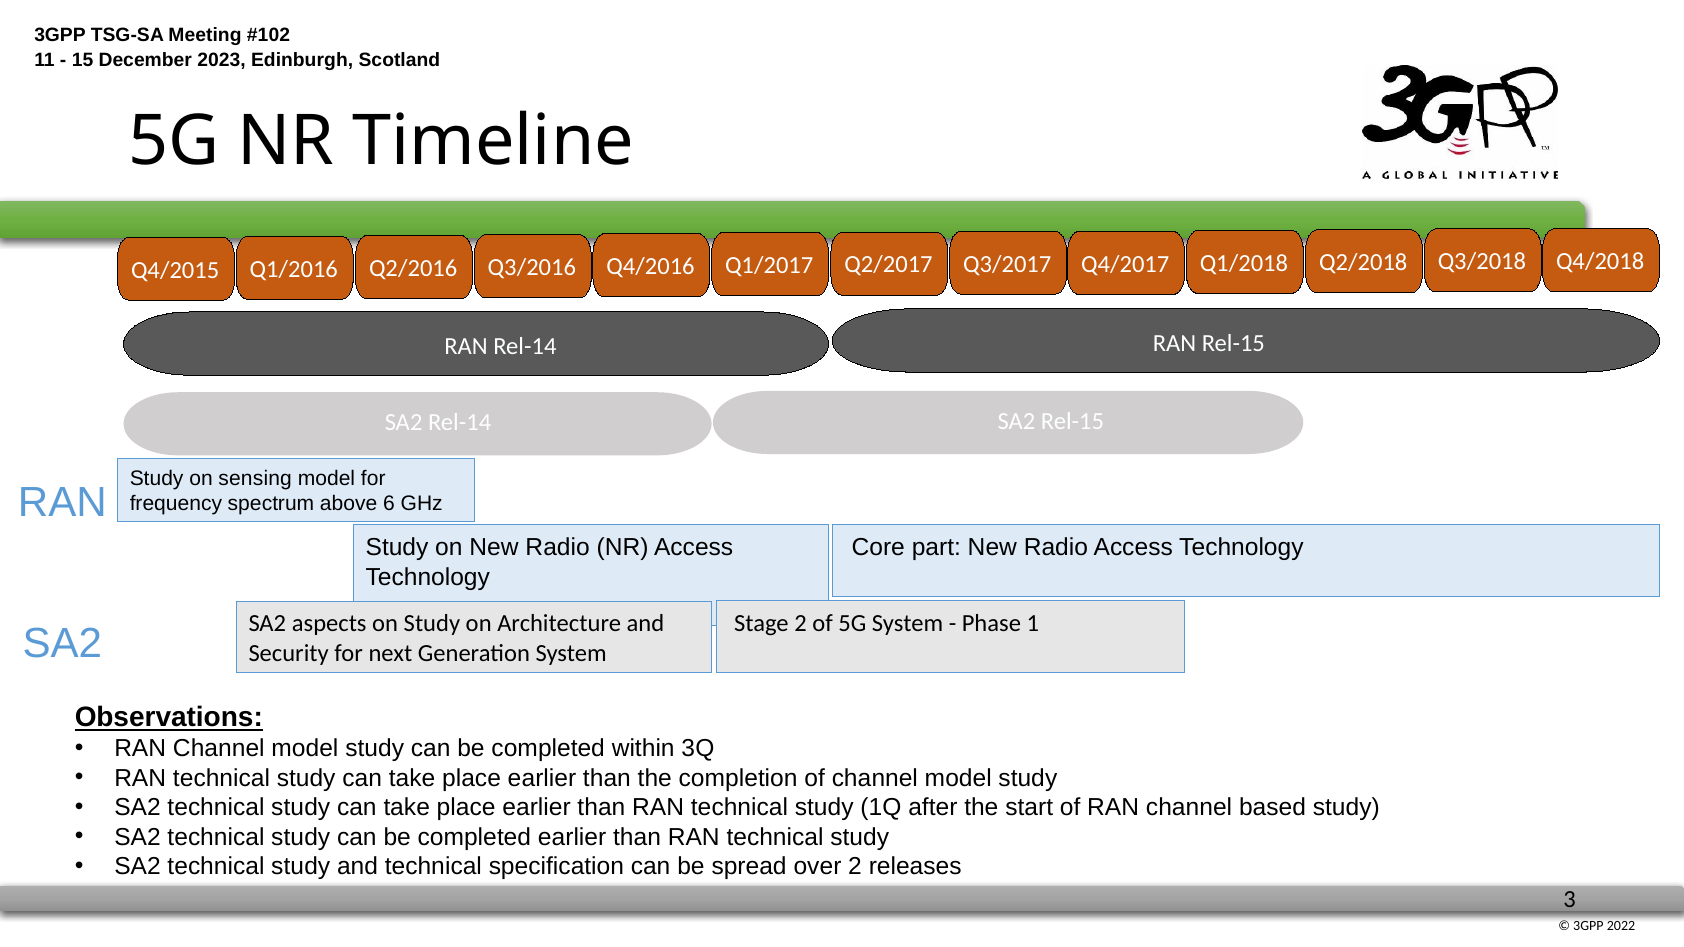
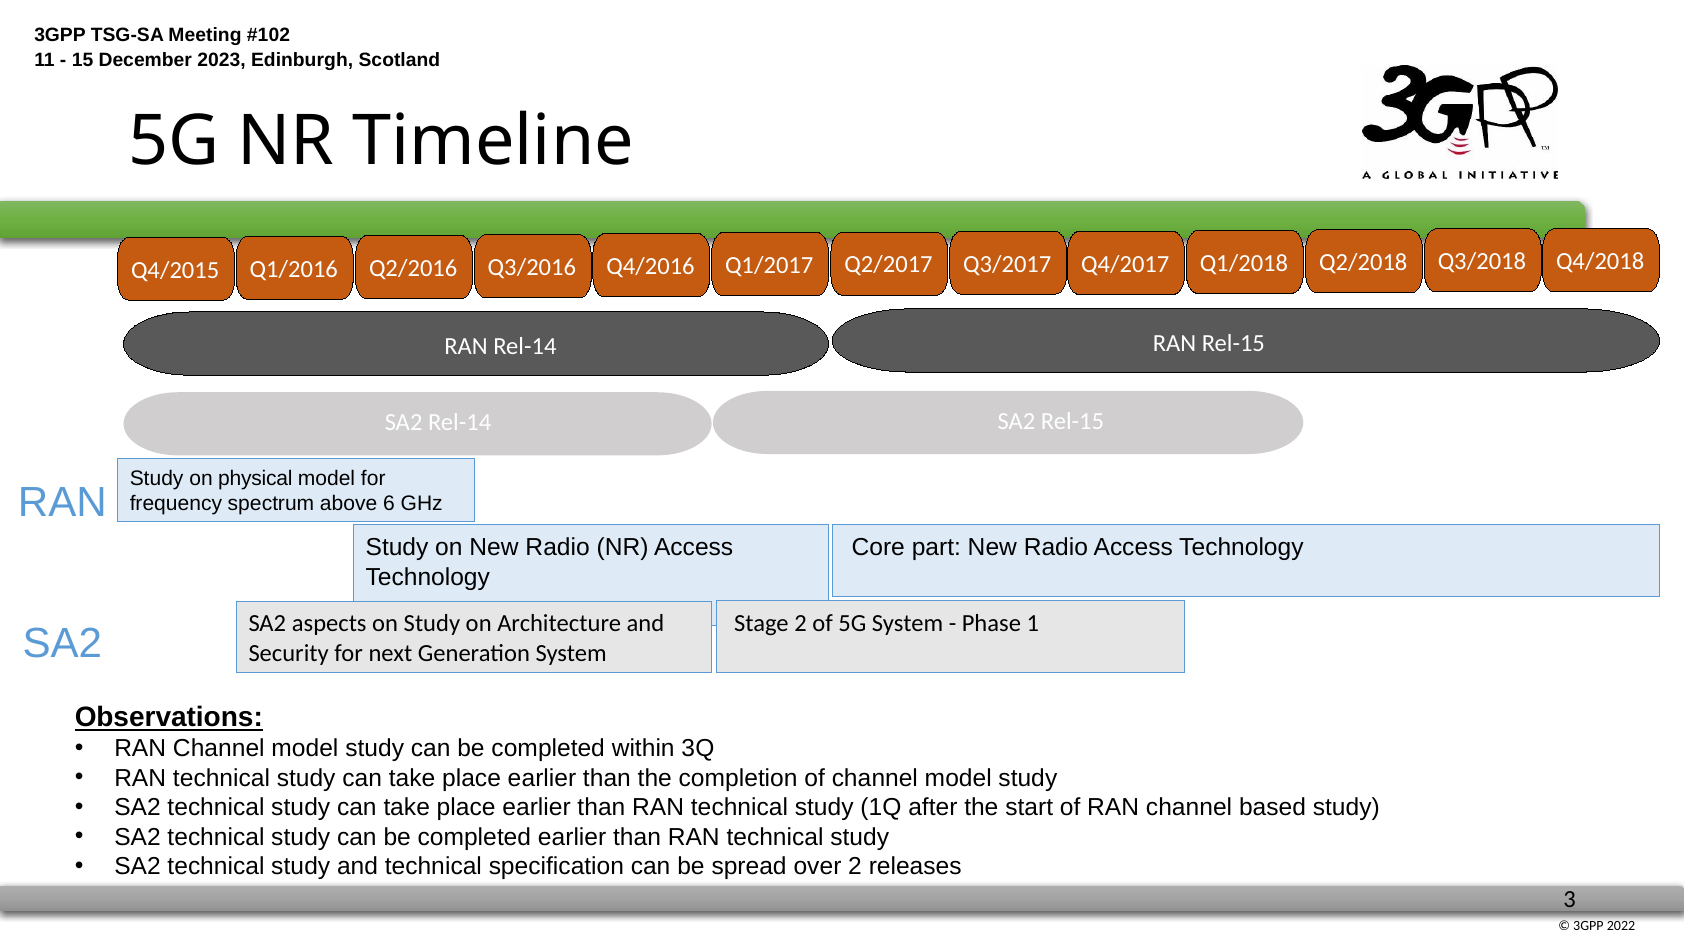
sensing: sensing -> physical
